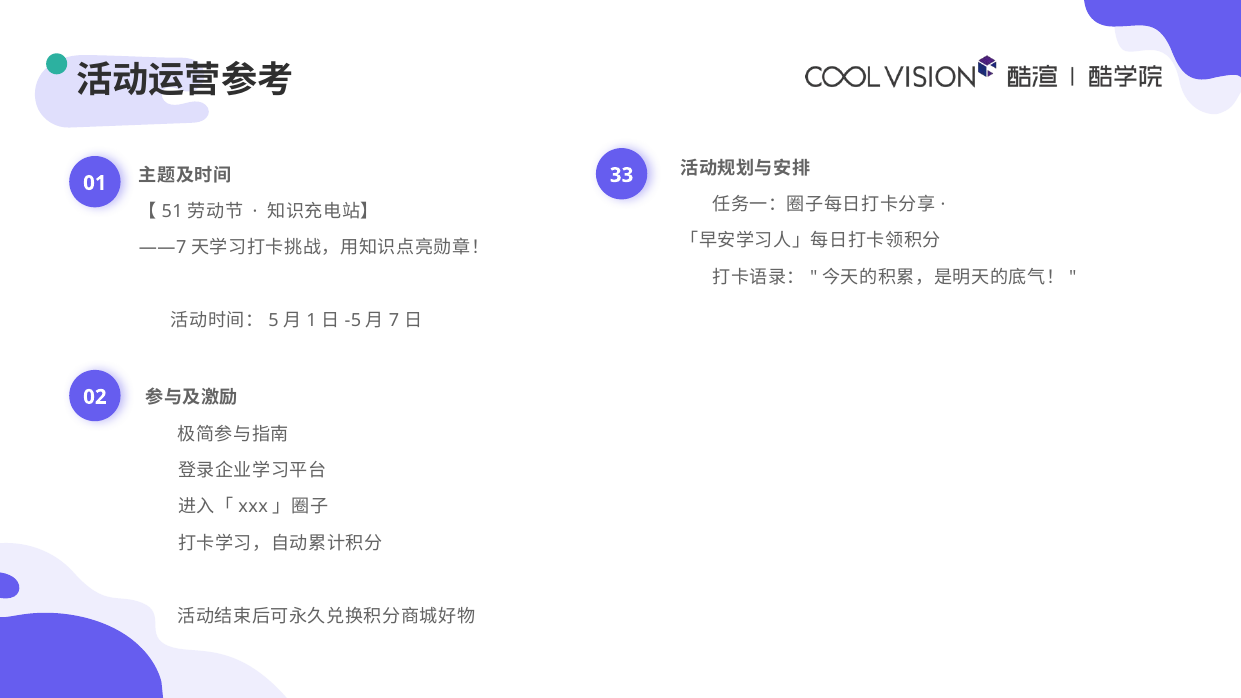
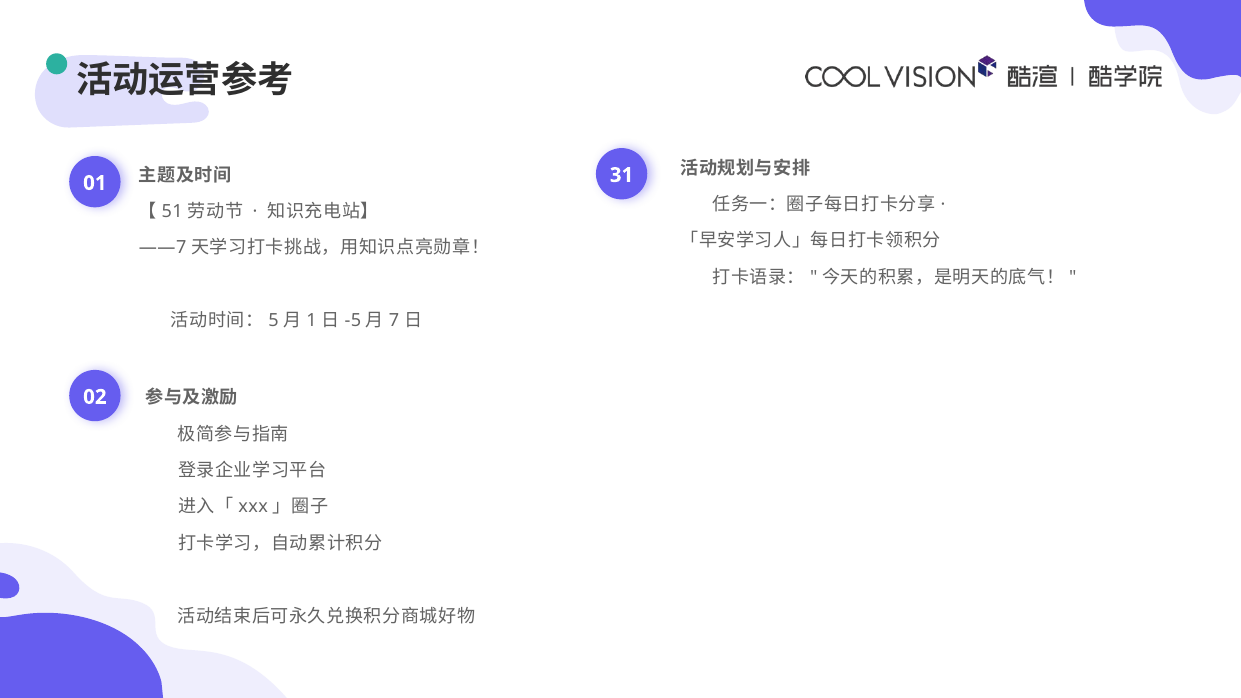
33: 33 -> 31
